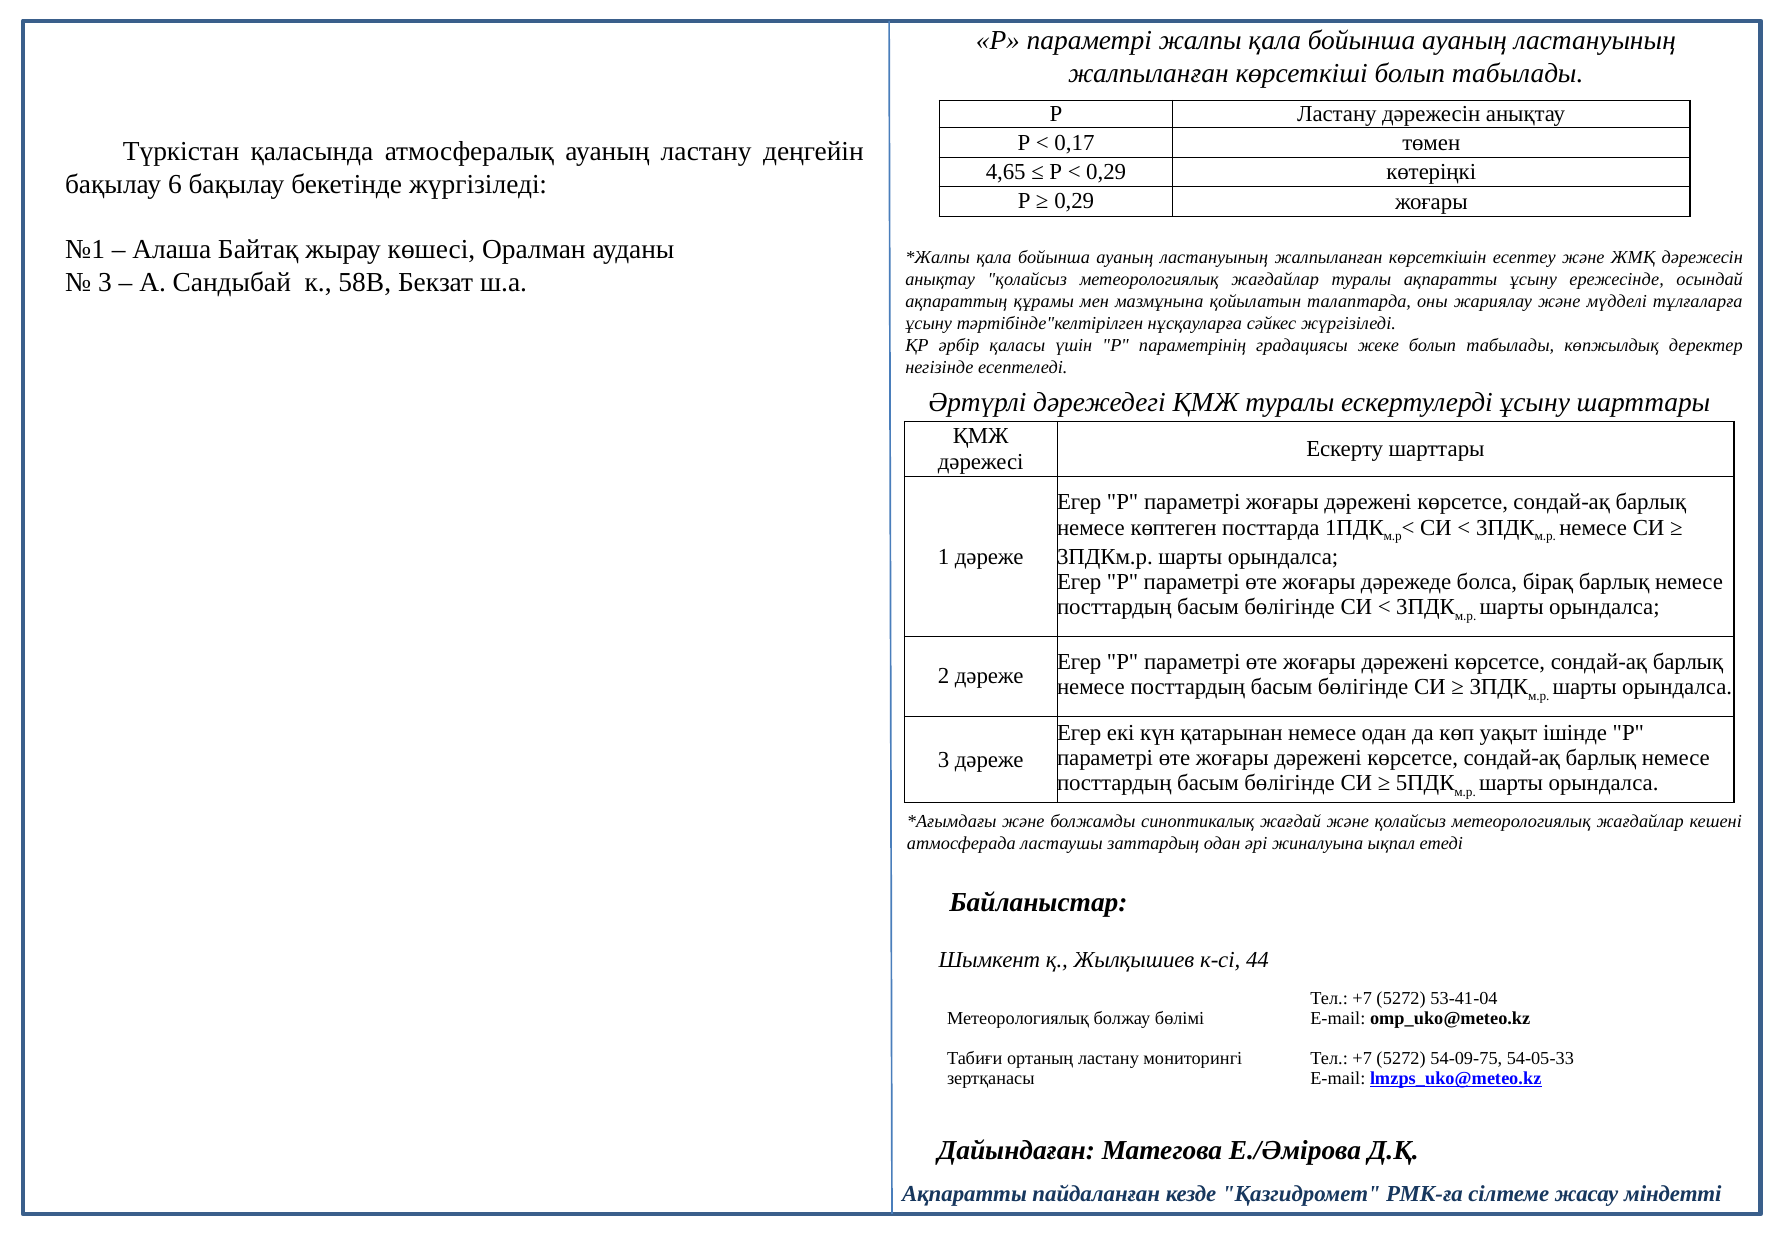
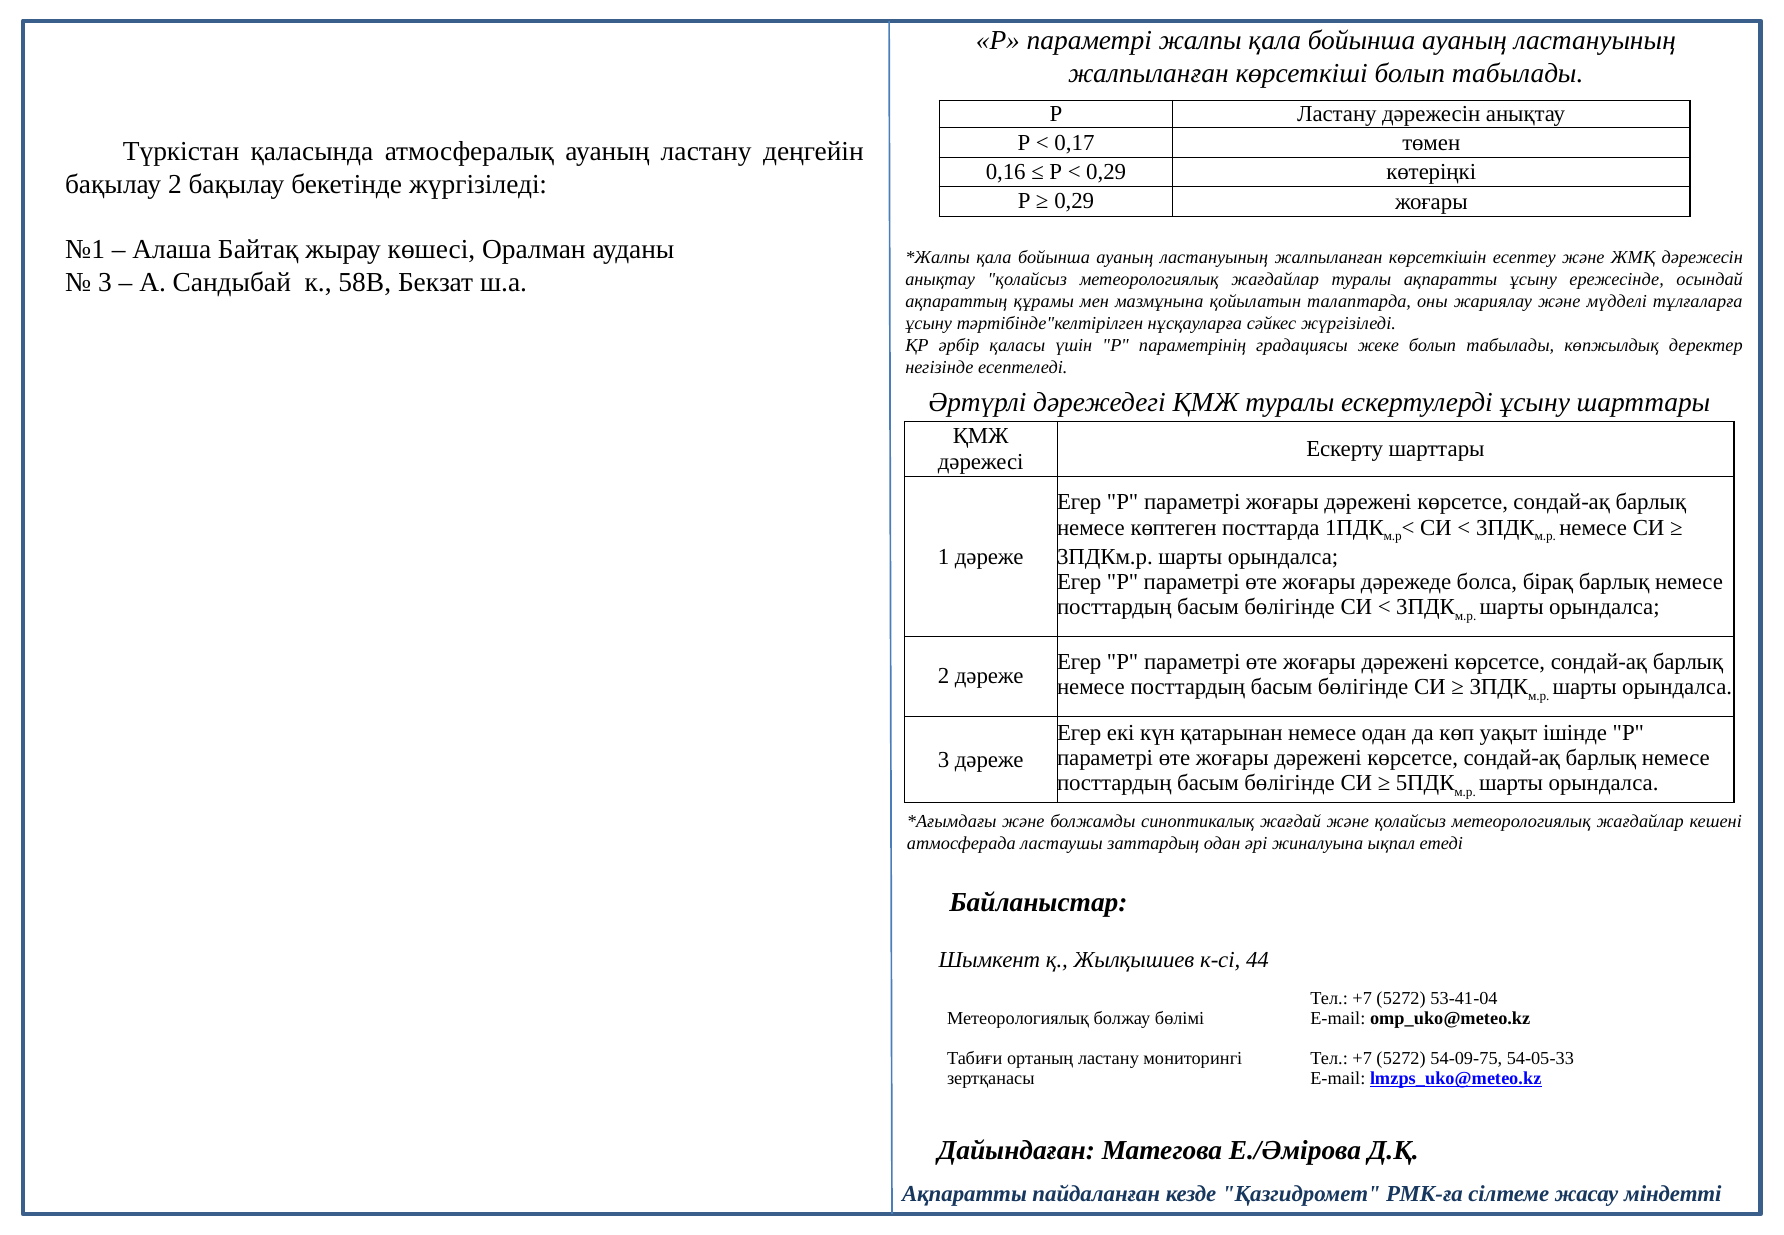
4,65: 4,65 -> 0,16
бақылау 6: 6 -> 2
